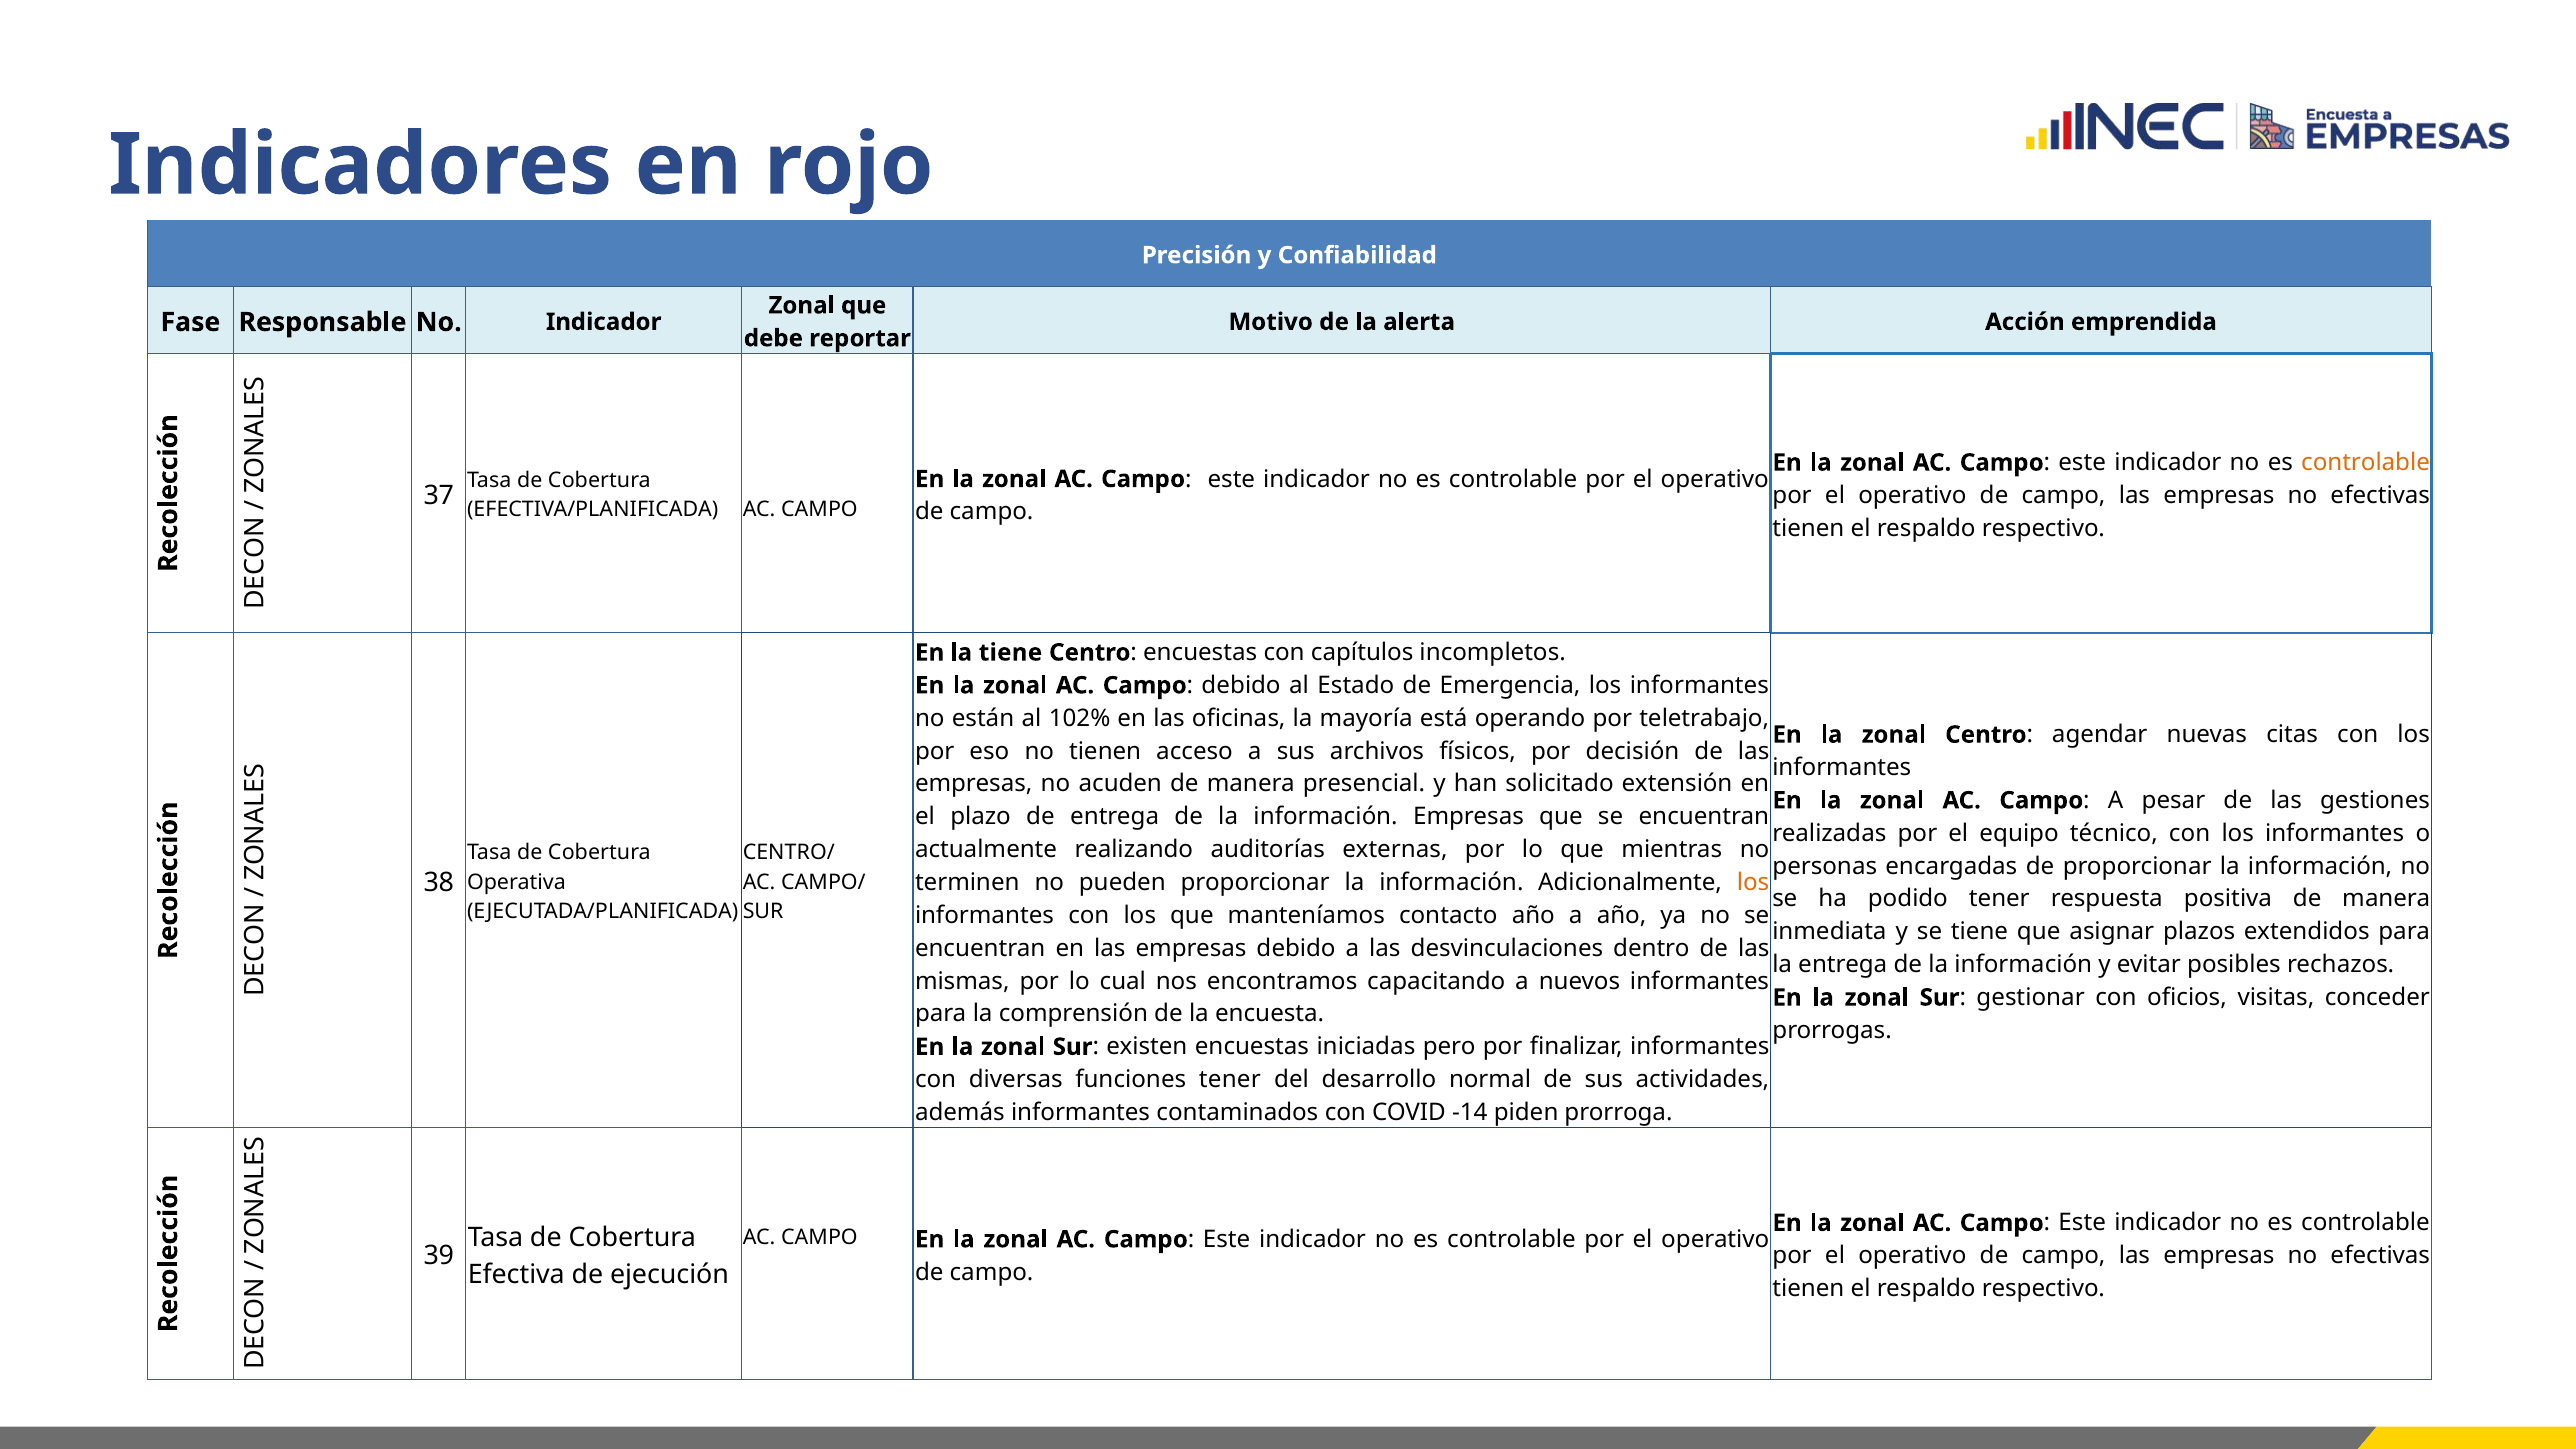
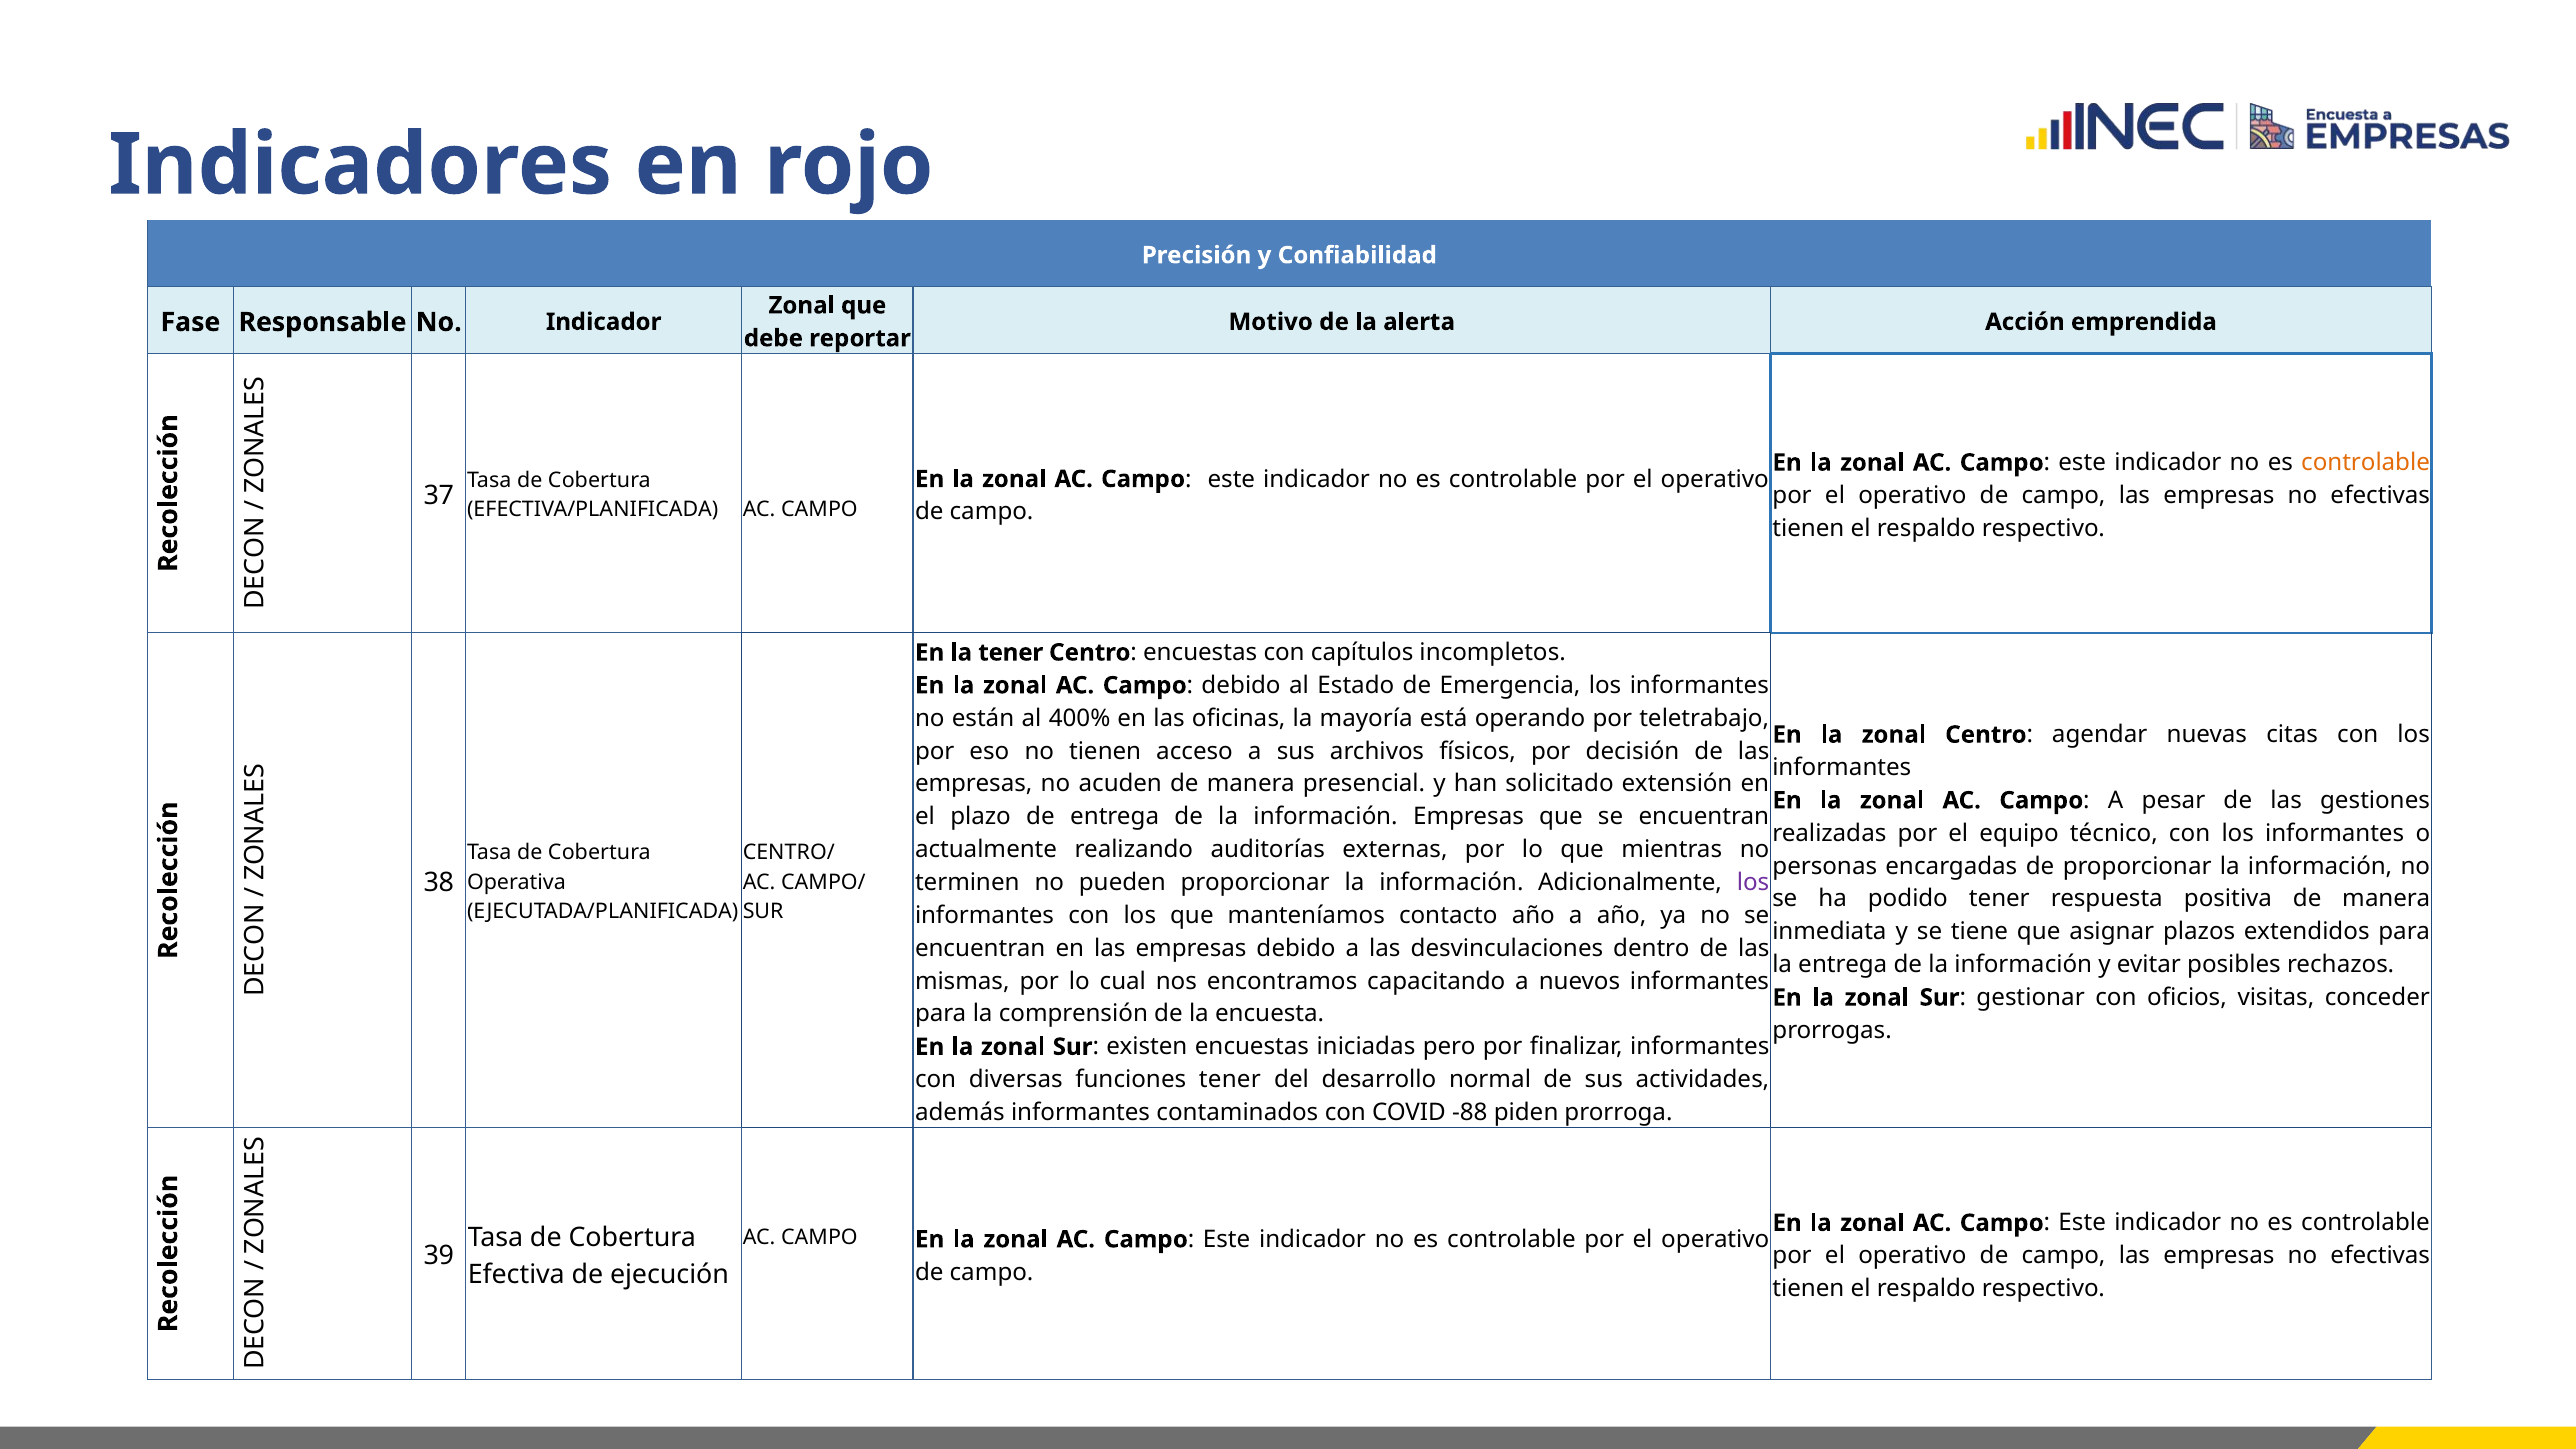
la tiene: tiene -> tener
102%: 102% -> 400%
los at (1753, 883) colour: orange -> purple
-14: -14 -> -88
